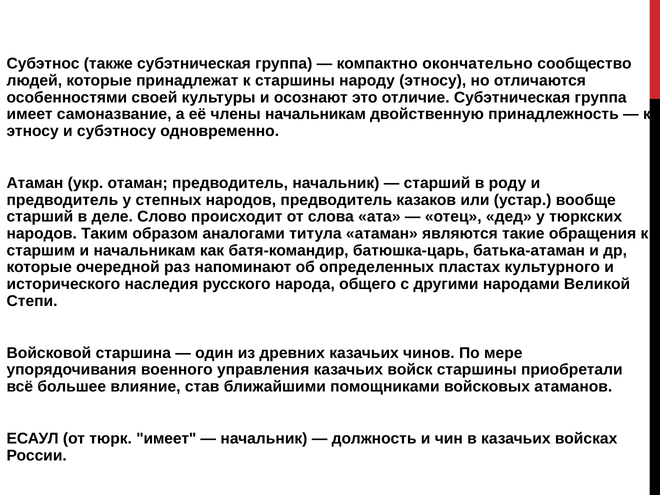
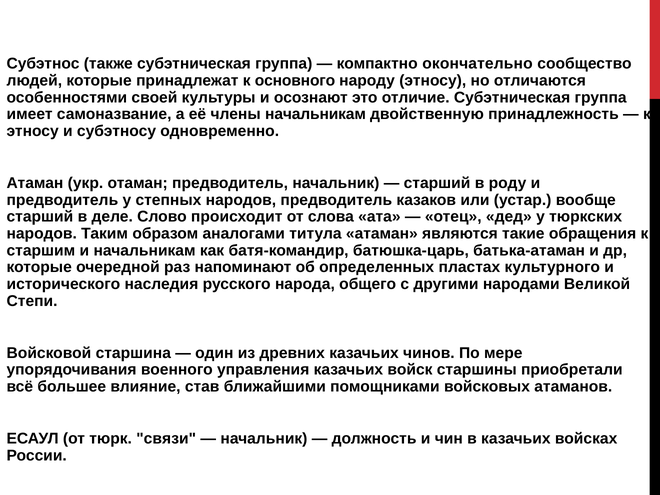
к старшины: старшины -> основного
тюрк имеет: имеет -> связи
